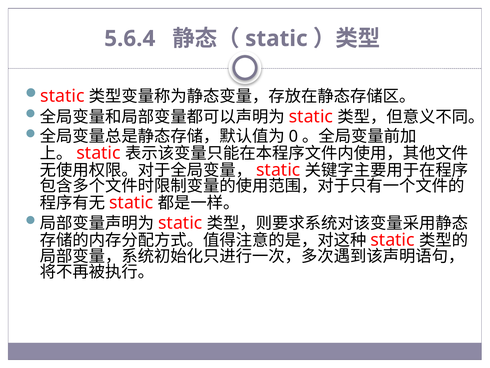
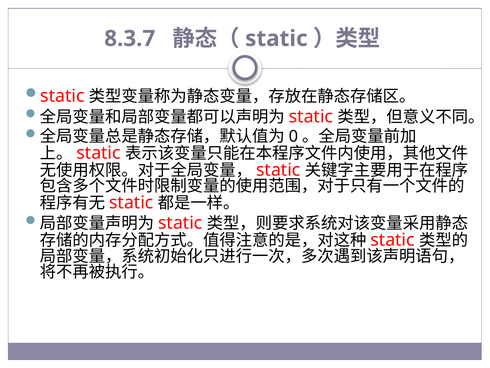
5.6.4: 5.6.4 -> 8.3.7
